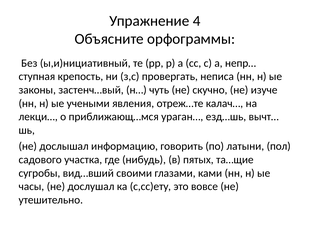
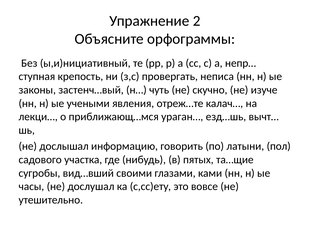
4: 4 -> 2
